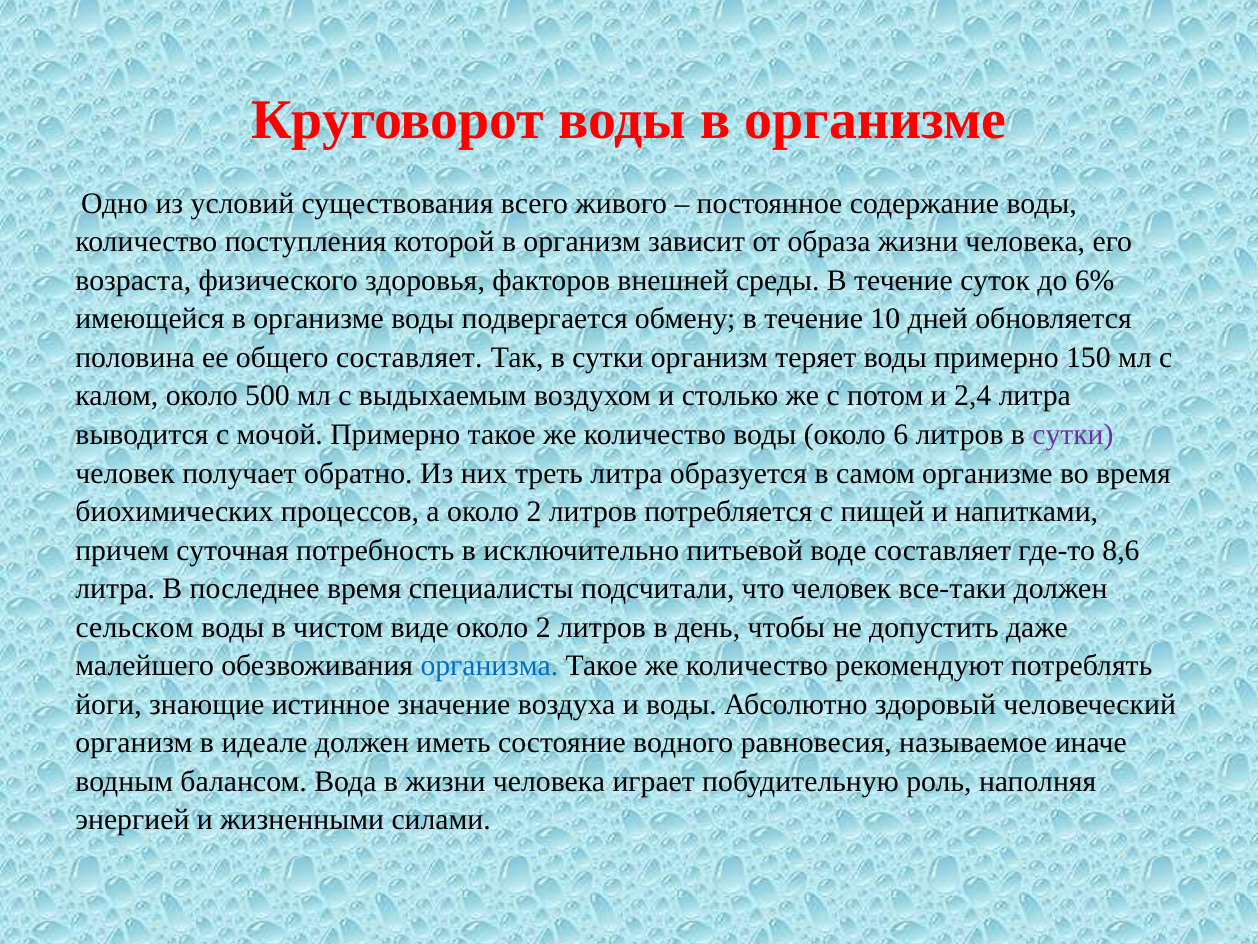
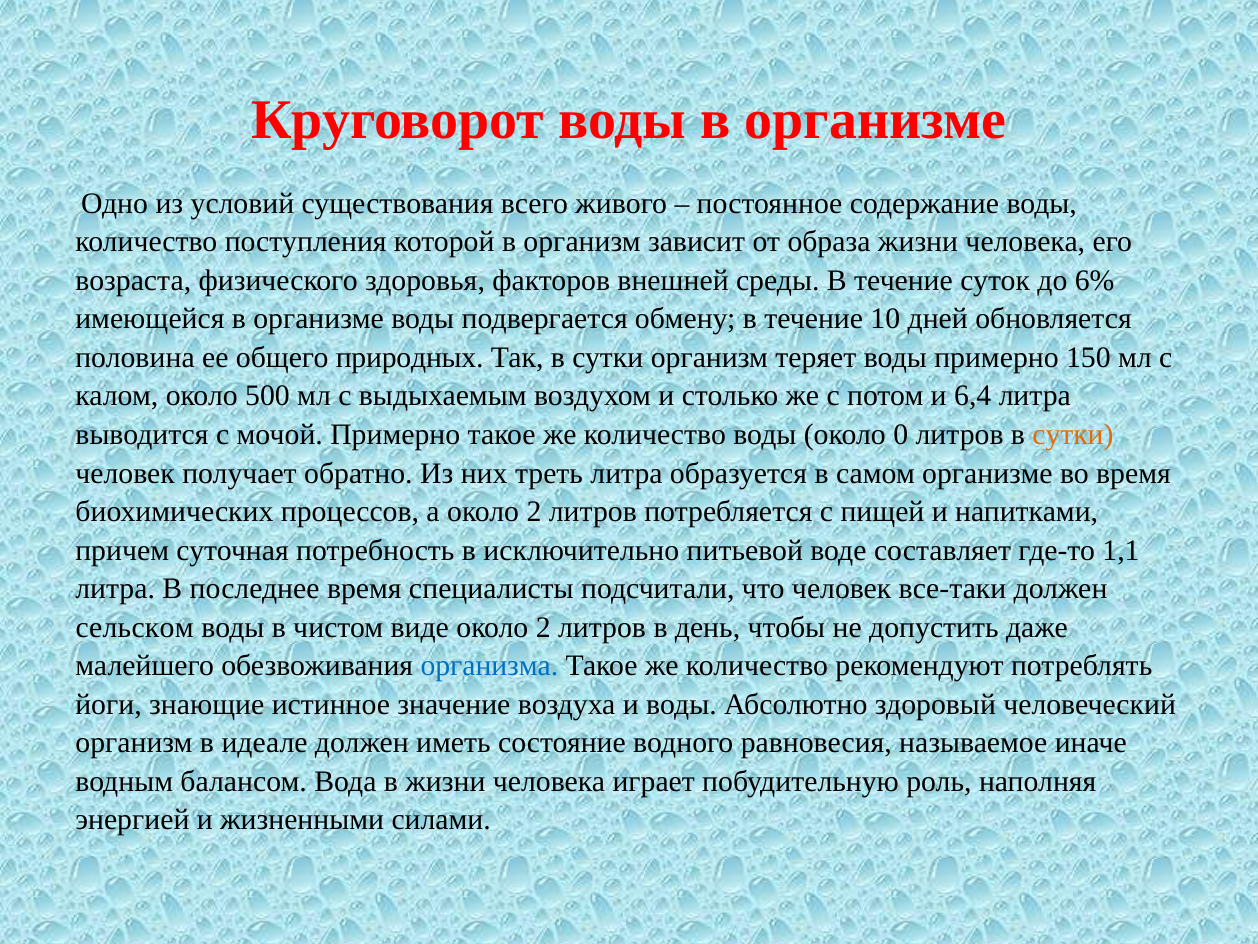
общего составляет: составляет -> природных
2,4: 2,4 -> 6,4
6: 6 -> 0
сутки at (1073, 434) colour: purple -> orange
8,6: 8,6 -> 1,1
